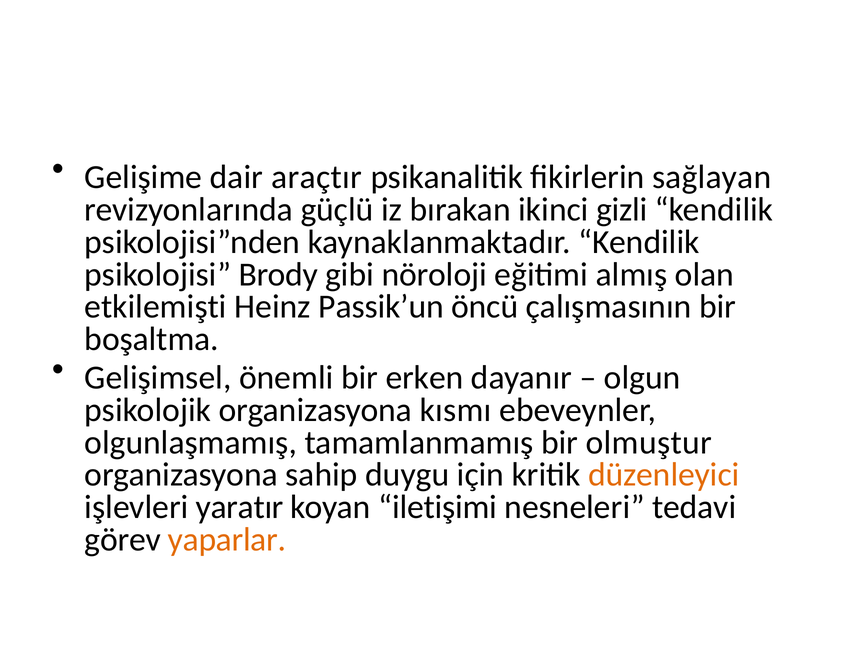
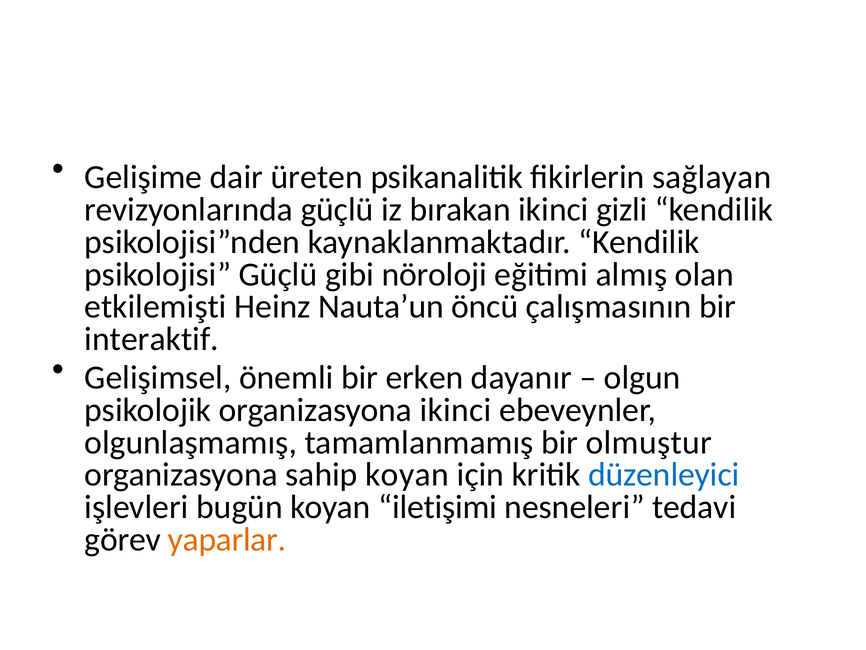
araçtır: araçtır -> üreten
psikolojisi Brody: Brody -> Güçlü
Passik’un: Passik’un -> Nauta’un
boşaltma: boşaltma -> interaktif
organizasyona kısmı: kısmı -> ikinci
sahip duygu: duygu -> koyan
düzenleyici colour: orange -> blue
yaratır: yaratır -> bugün
